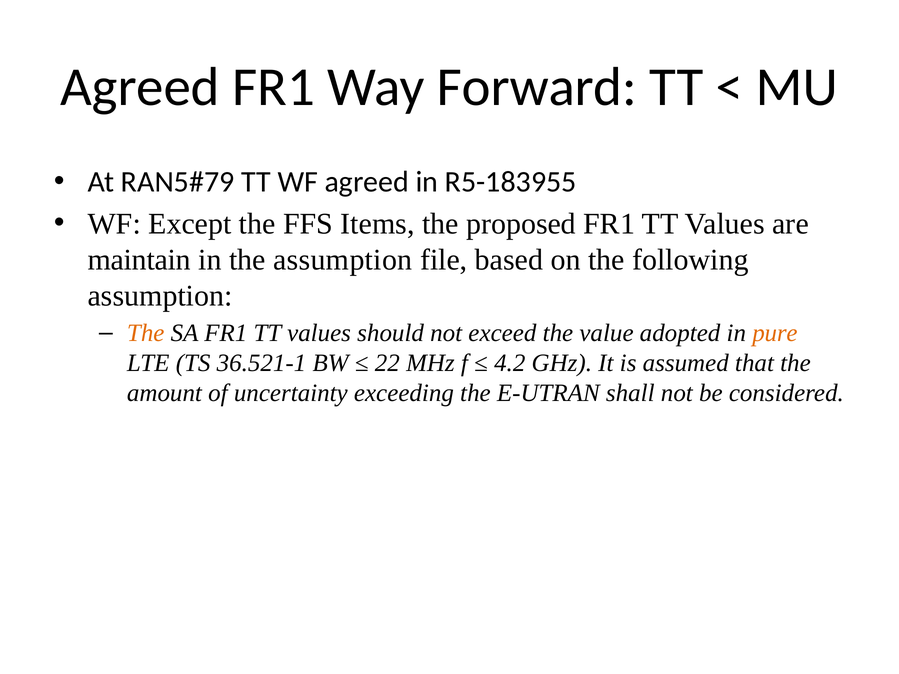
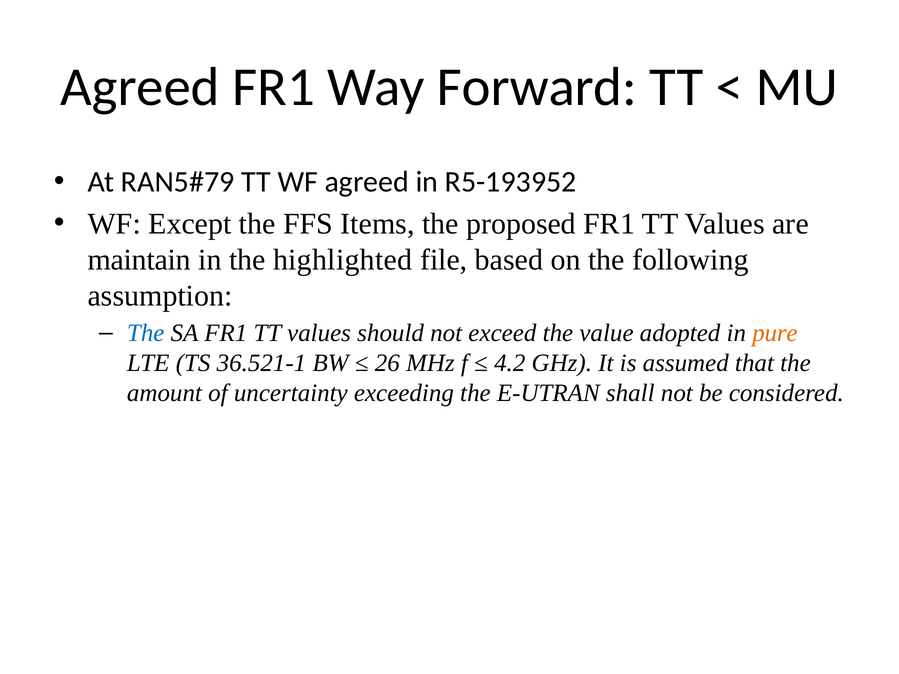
R5-183955: R5-183955 -> R5-193952
the assumption: assumption -> highlighted
The at (146, 333) colour: orange -> blue
22: 22 -> 26
